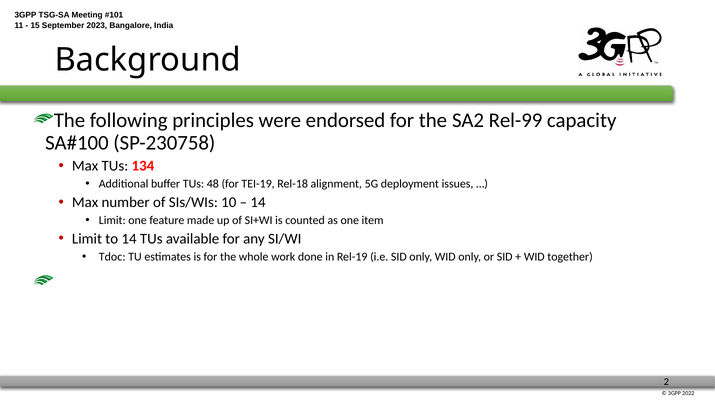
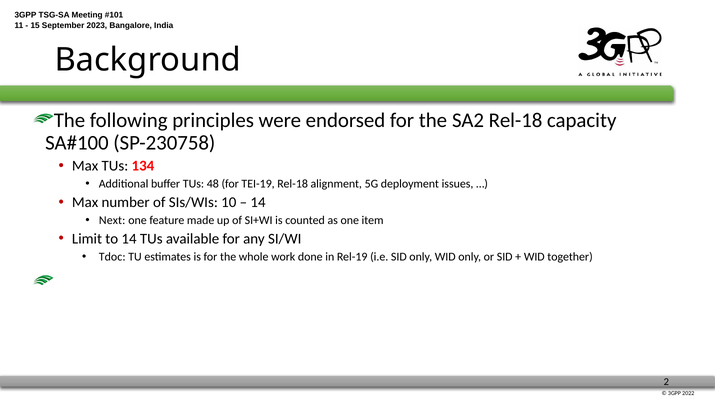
SA2 Rel-99: Rel-99 -> Rel-18
Limit at (112, 221): Limit -> Next
